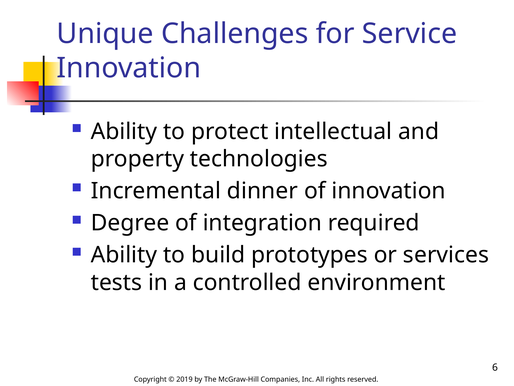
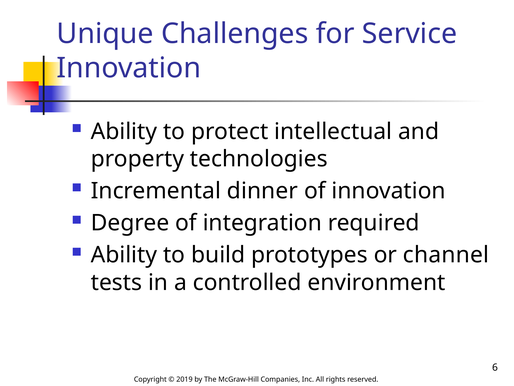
services: services -> channel
